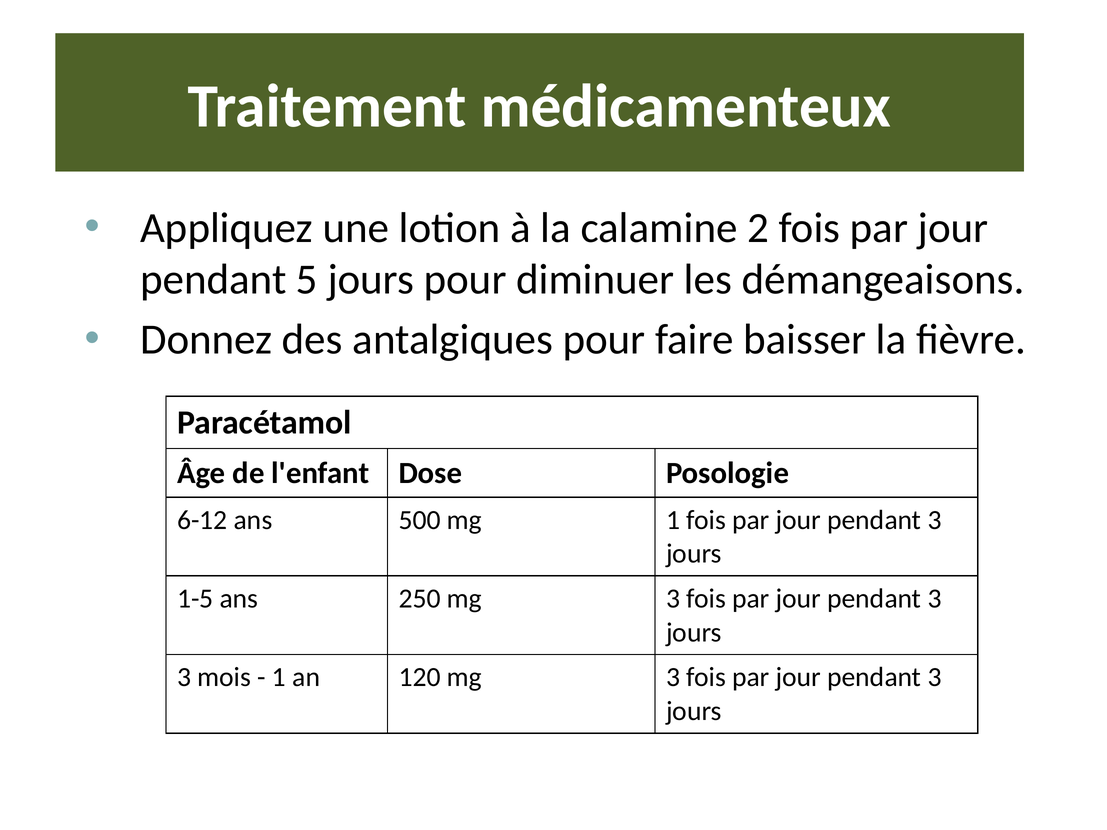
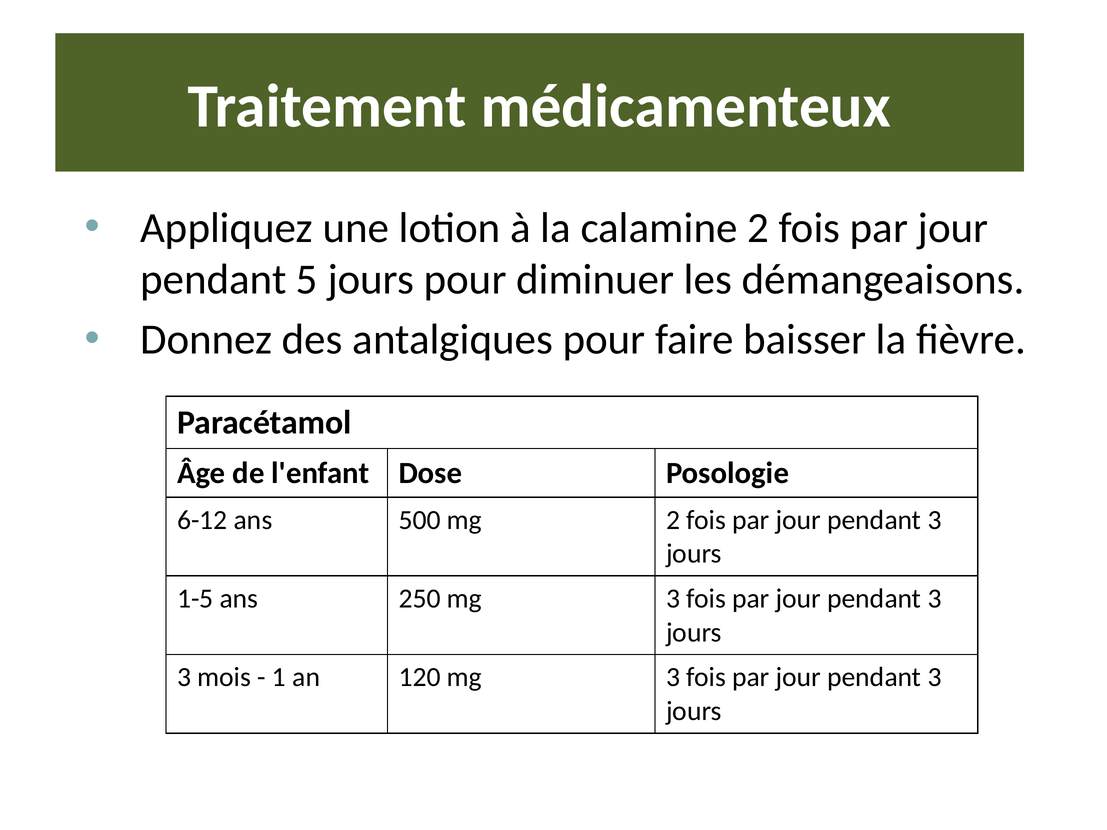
mg 1: 1 -> 2
